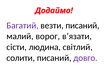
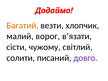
Багатий colour: purple -> orange
везти писаний: писаний -> хлопчик
людина: людина -> чужому
